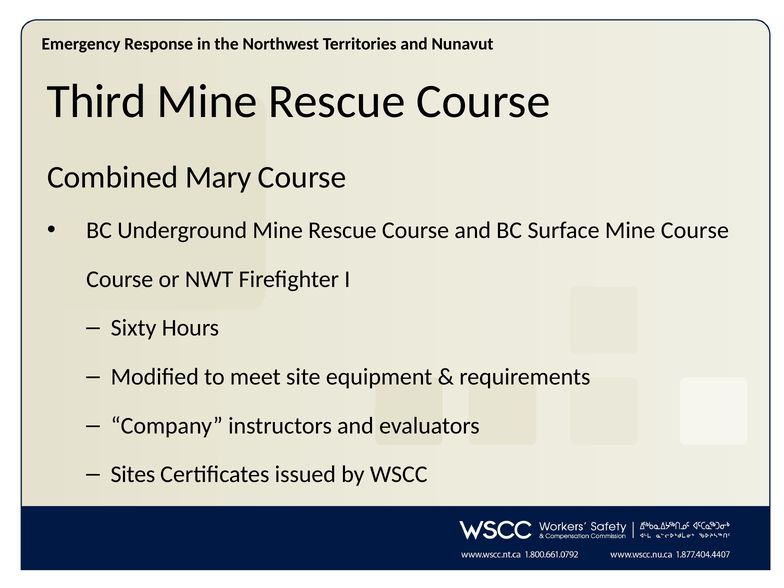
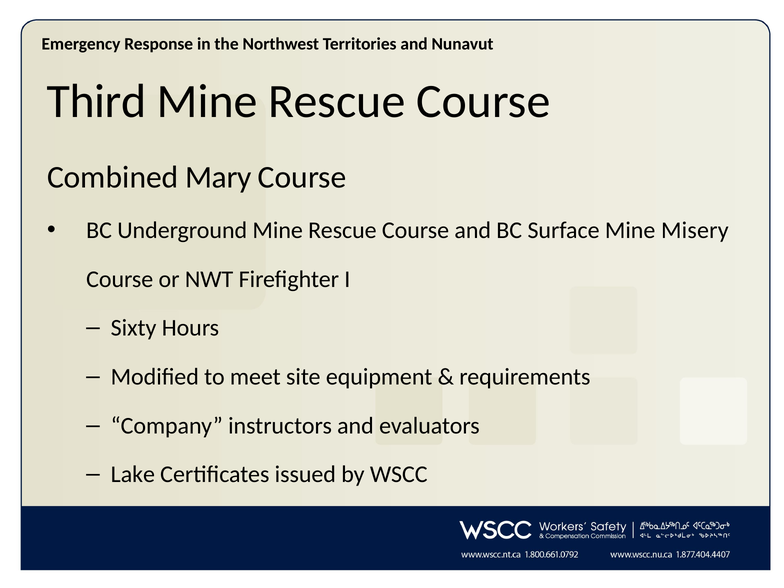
Mine Course: Course -> Misery
Sites: Sites -> Lake
